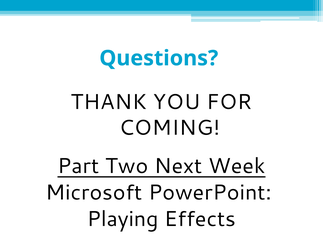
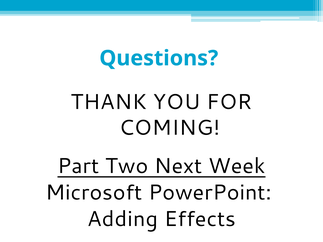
Playing: Playing -> Adding
